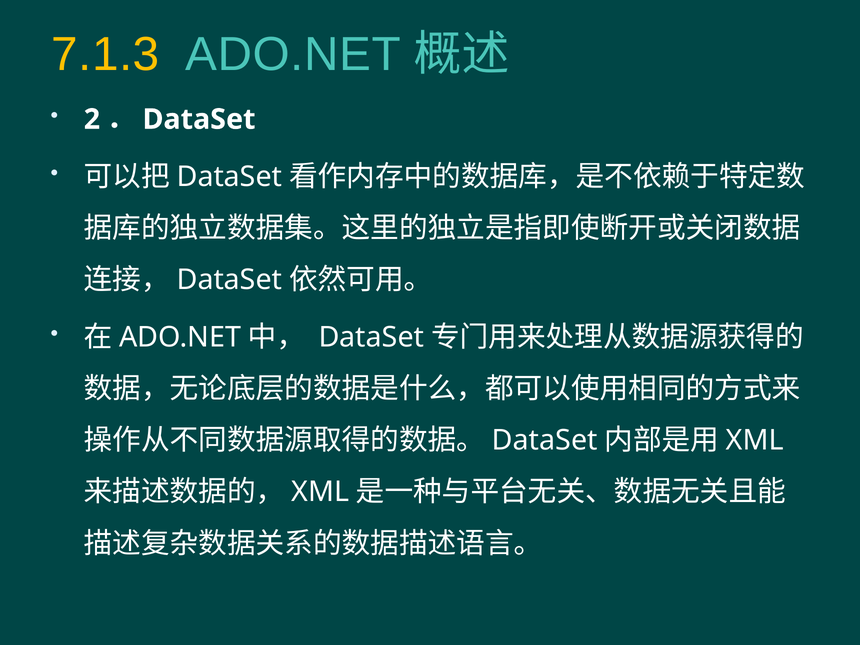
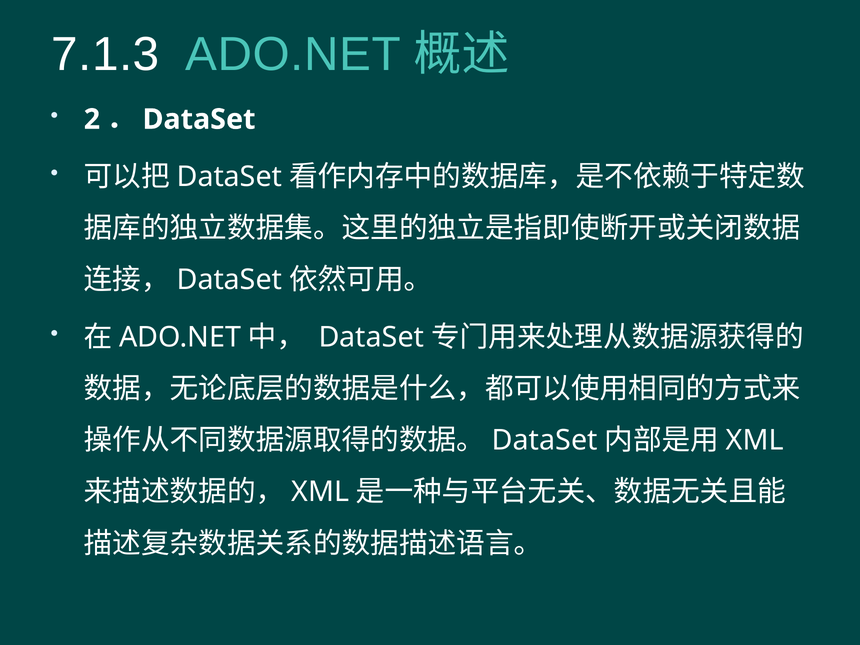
7.1.3 colour: yellow -> white
